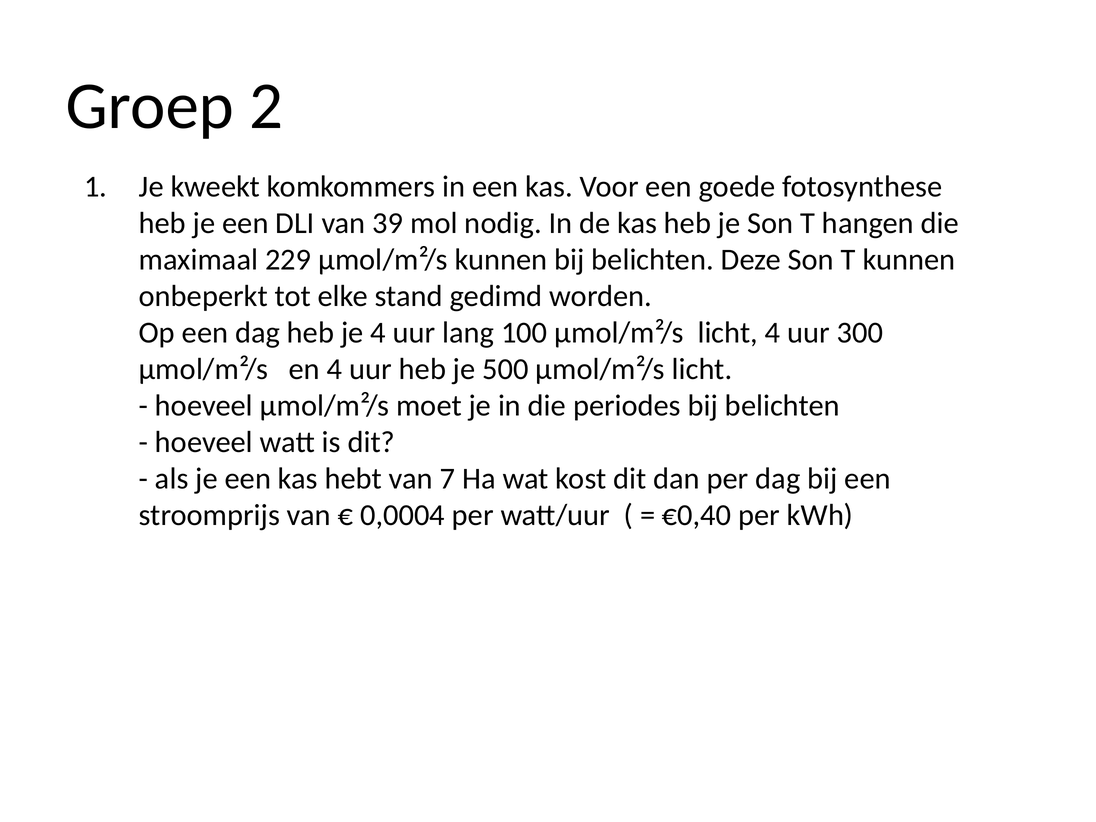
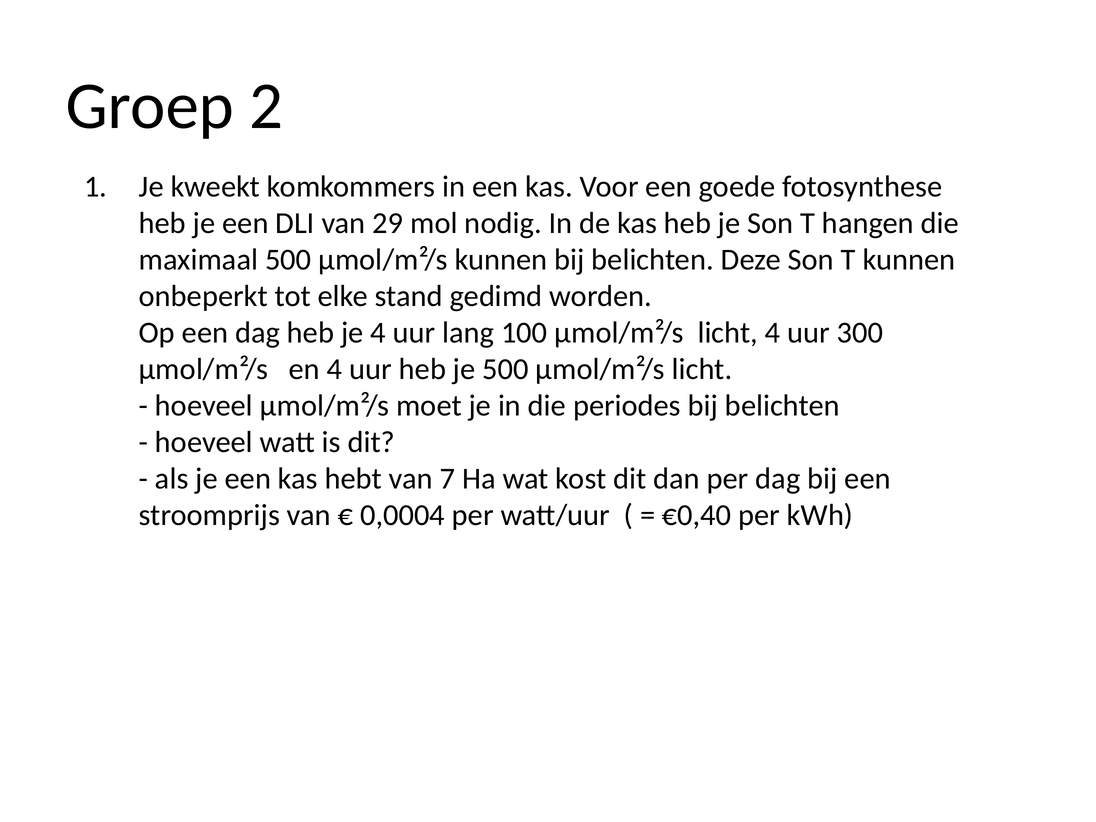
39: 39 -> 29
maximaal 229: 229 -> 500
